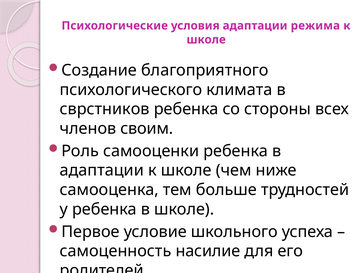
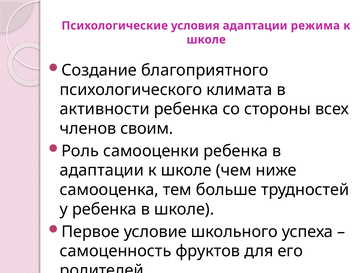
сврстников: сврстников -> активности
насилие: насилие -> фруктов
